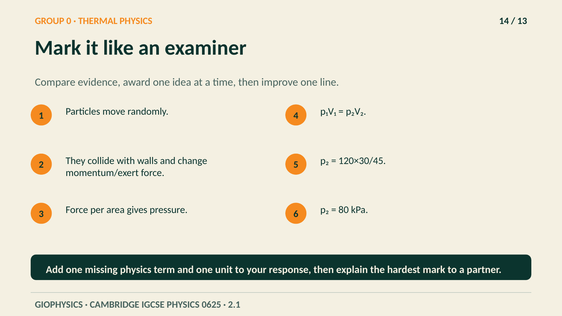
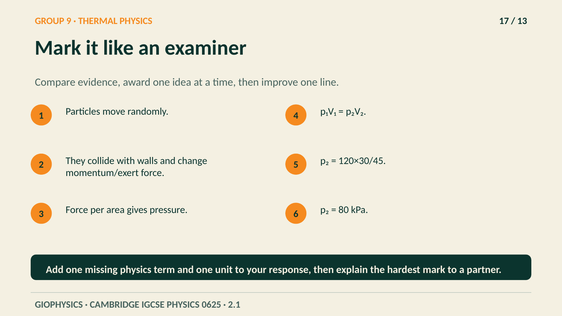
0: 0 -> 9
14: 14 -> 17
